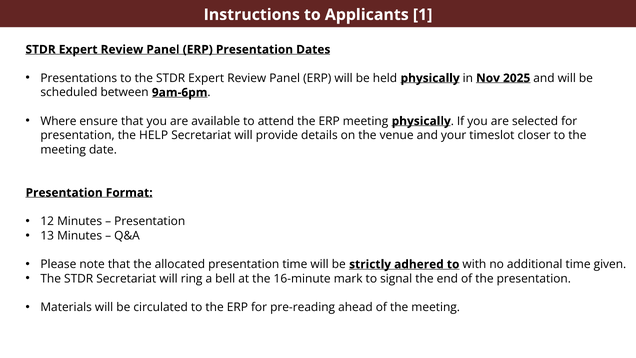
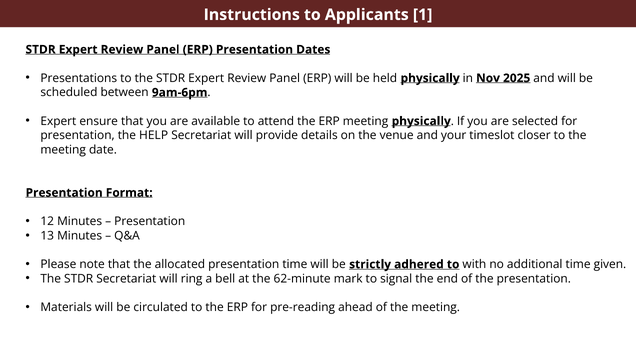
Where at (58, 121): Where -> Expert
16-minute: 16-minute -> 62-minute
